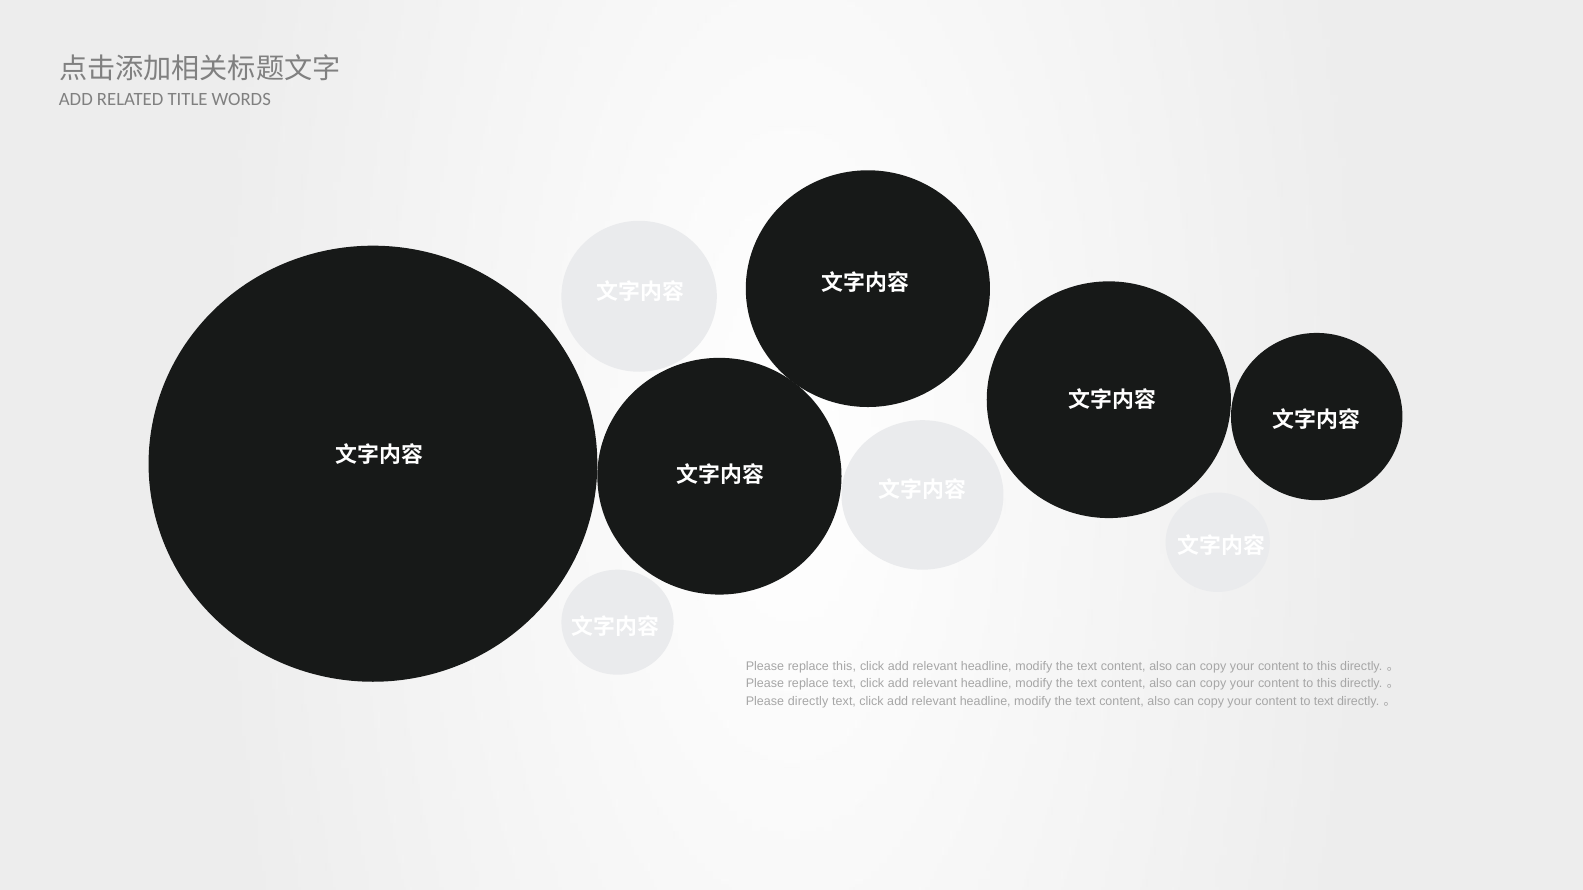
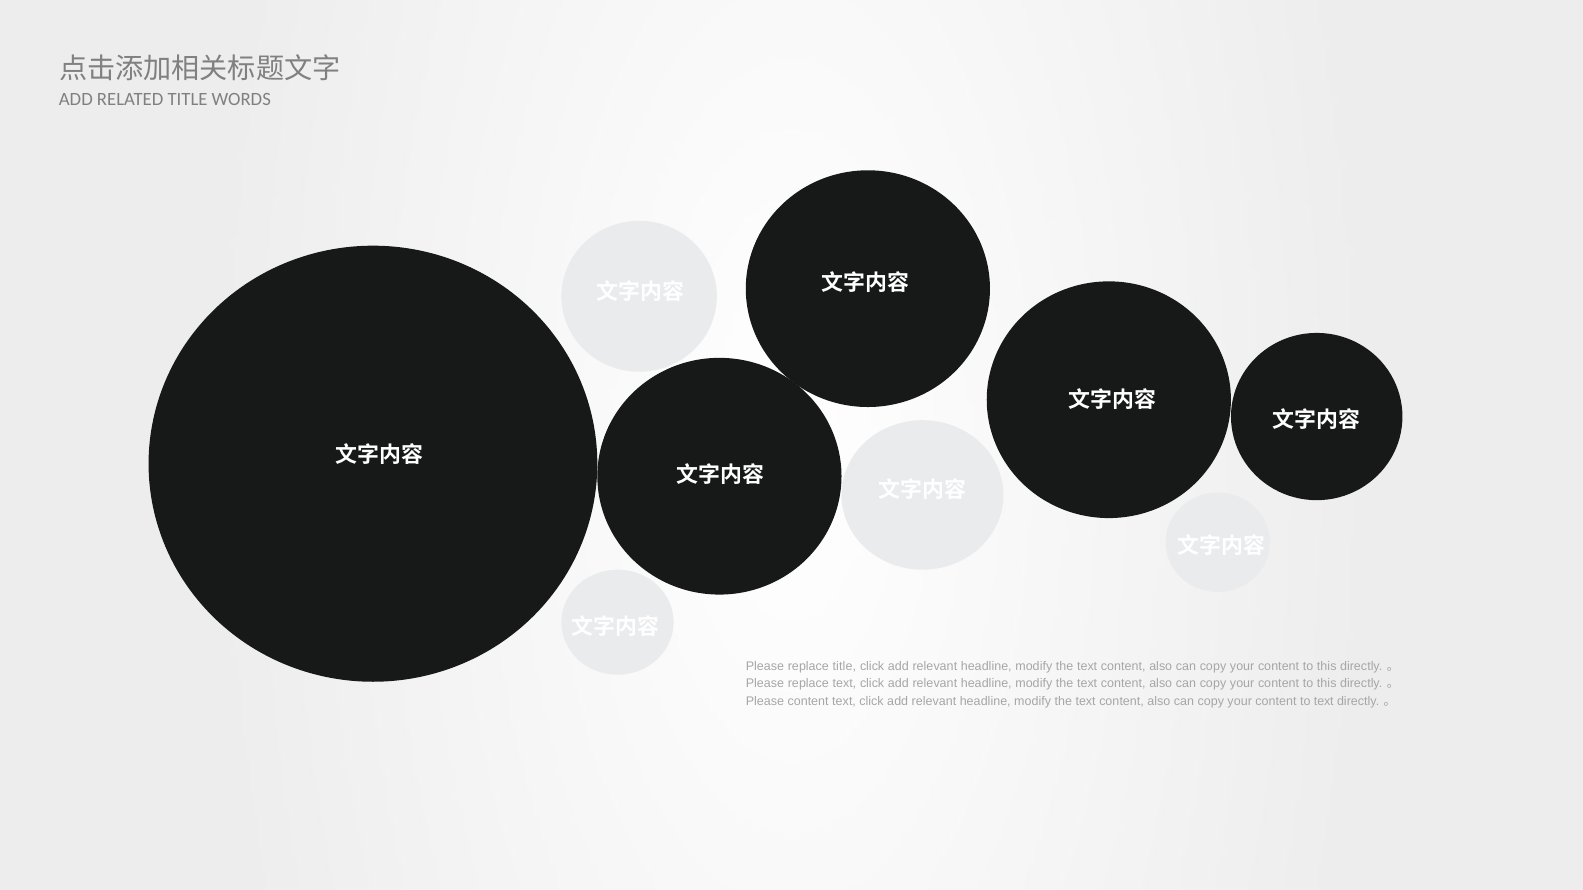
replace this: this -> title
Please directly: directly -> content
